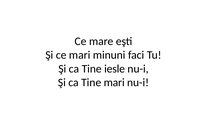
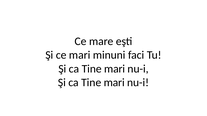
iesle at (115, 69): iesle -> mari
